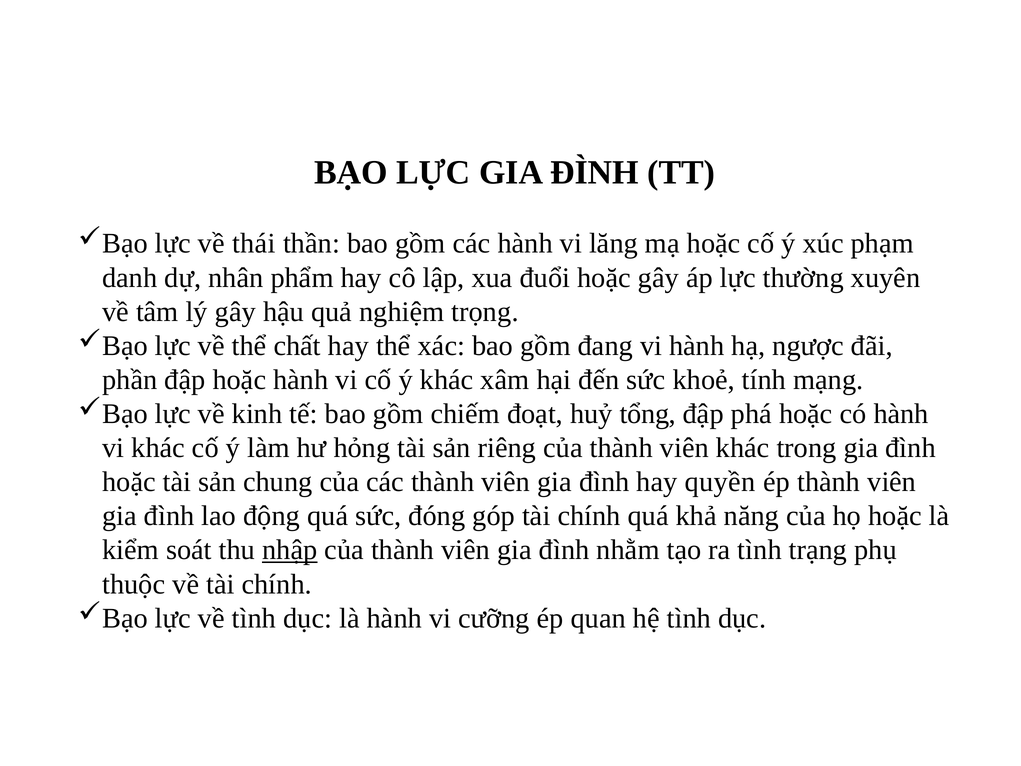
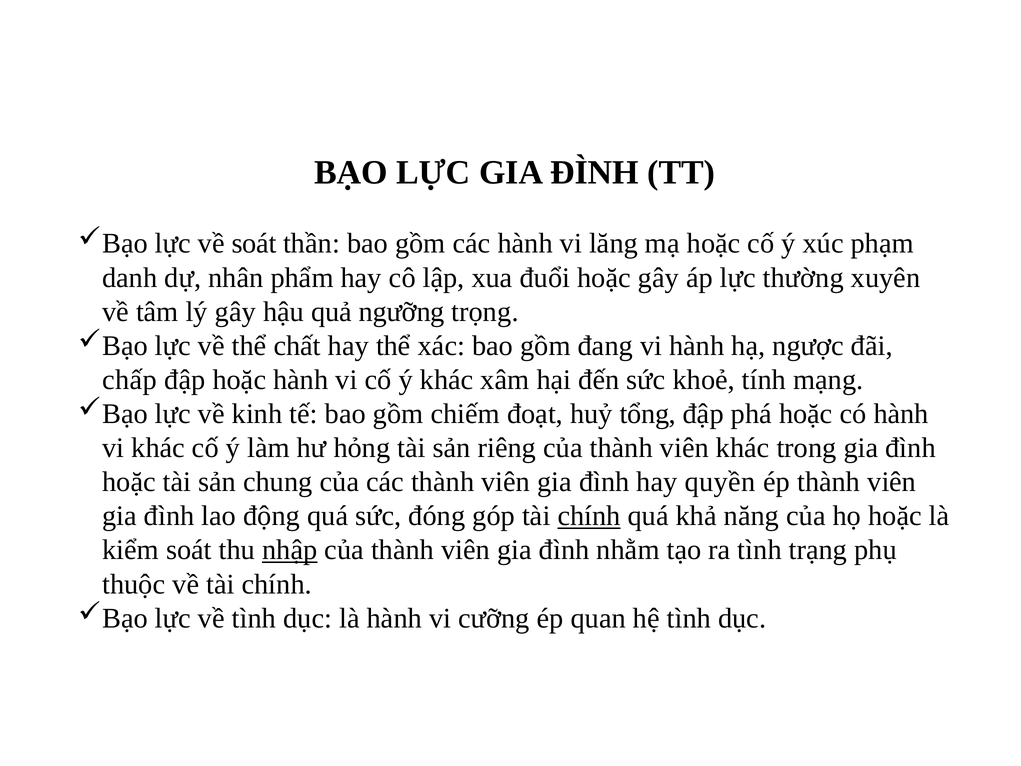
về thái: thái -> soát
nghiệm: nghiệm -> ngưỡng
phần: phần -> chấp
chính at (589, 516) underline: none -> present
